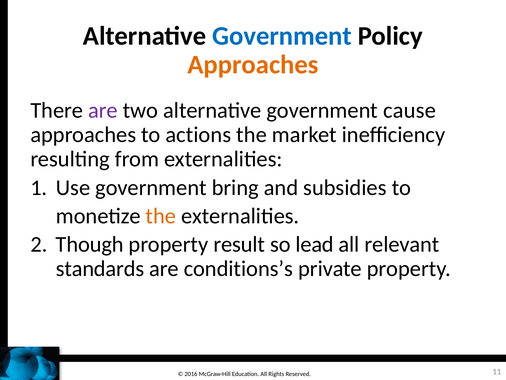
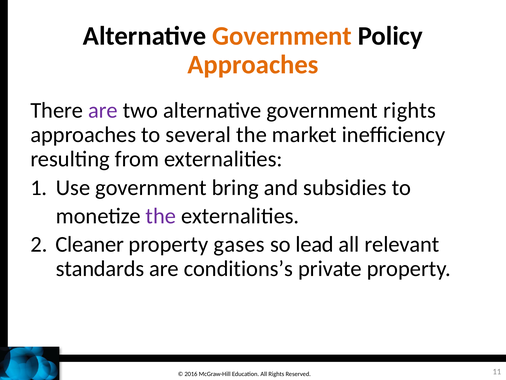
Government at (282, 36) colour: blue -> orange
government cause: cause -> rights
actions: actions -> several
the at (161, 216) colour: orange -> purple
Though: Though -> Cleaner
result: result -> gases
